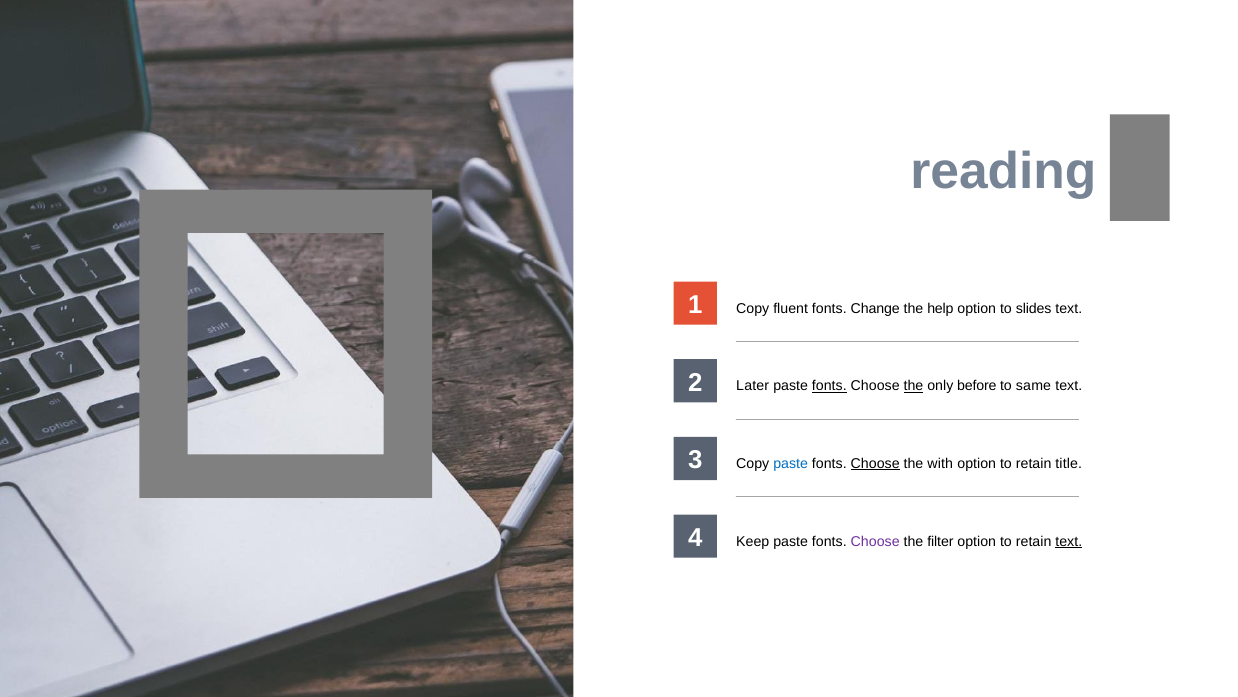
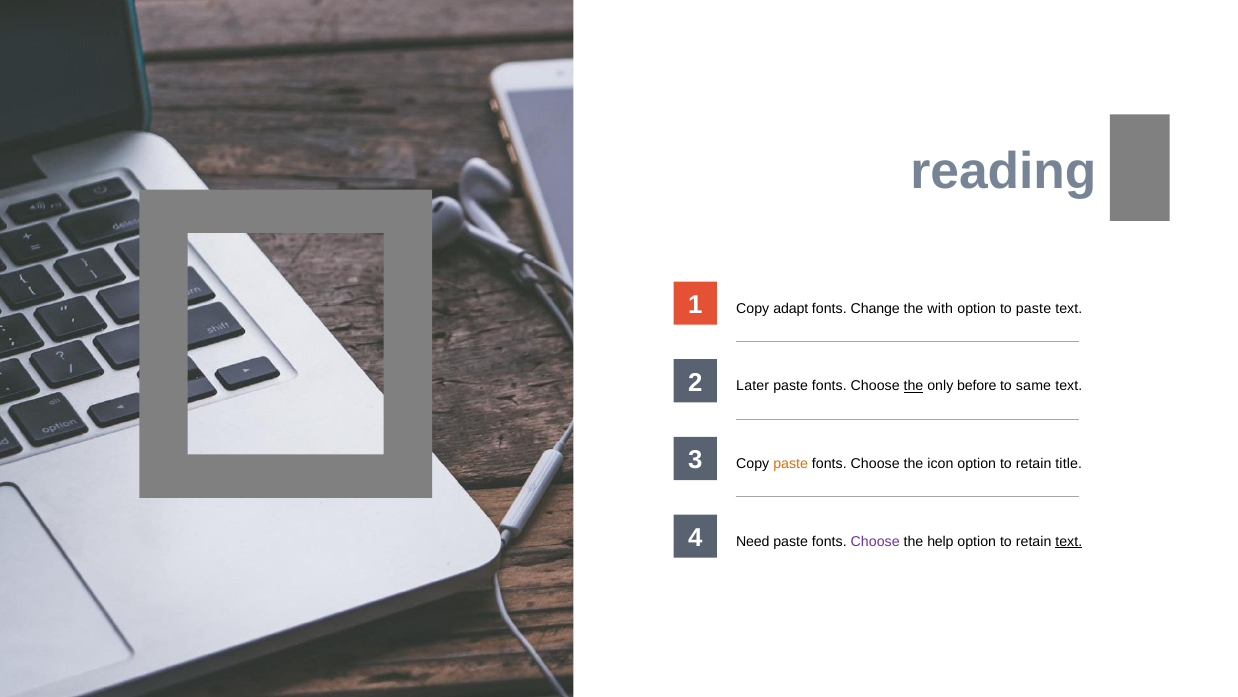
fluent: fluent -> adapt
help: help -> with
to slides: slides -> paste
fonts at (829, 386) underline: present -> none
paste at (791, 463) colour: blue -> orange
Choose at (875, 463) underline: present -> none
with: with -> icon
Keep: Keep -> Need
filter: filter -> help
